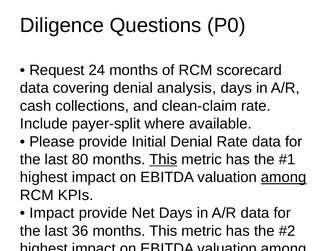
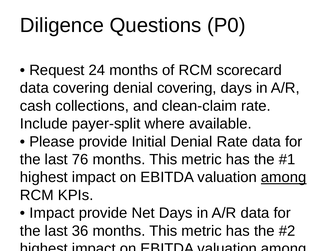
denial analysis: analysis -> covering
80: 80 -> 76
This at (163, 159) underline: present -> none
